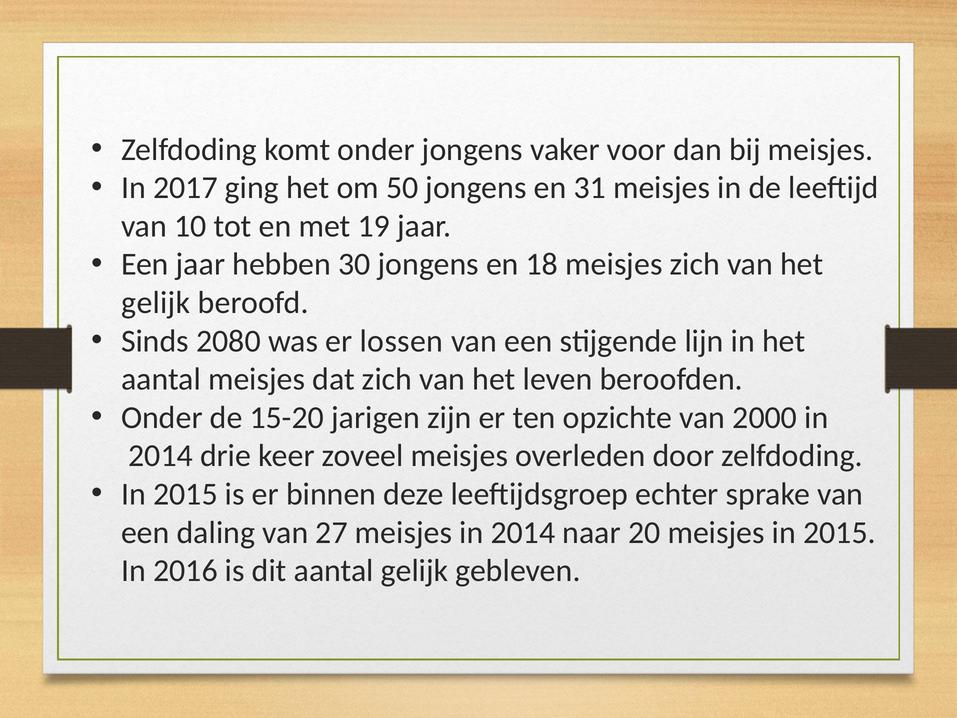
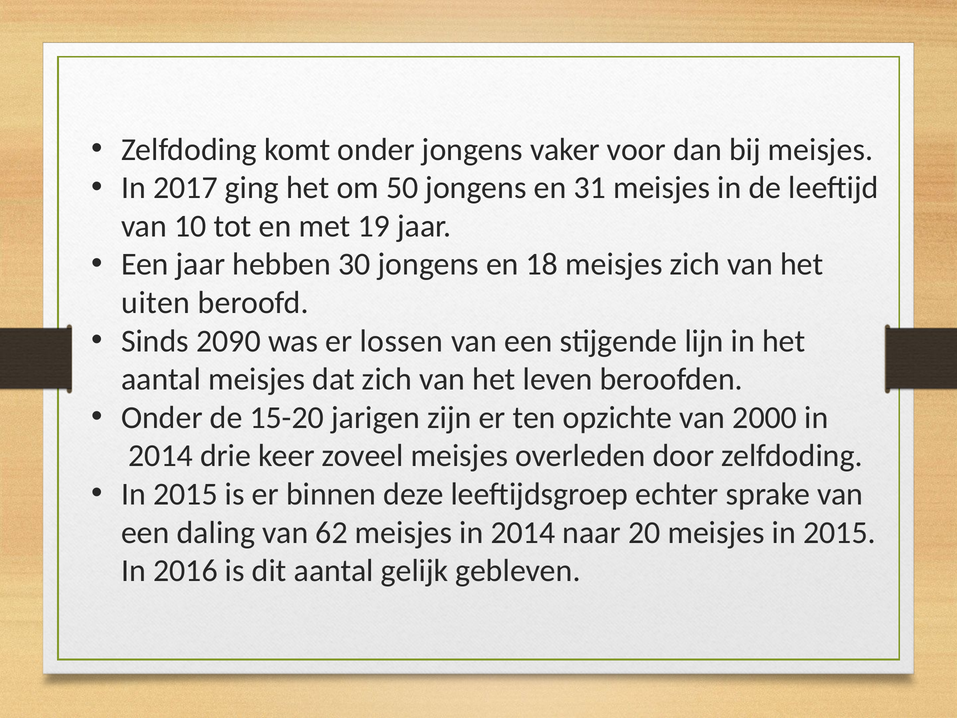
gelijk at (156, 303): gelijk -> uiten
2080: 2080 -> 2090
27: 27 -> 62
